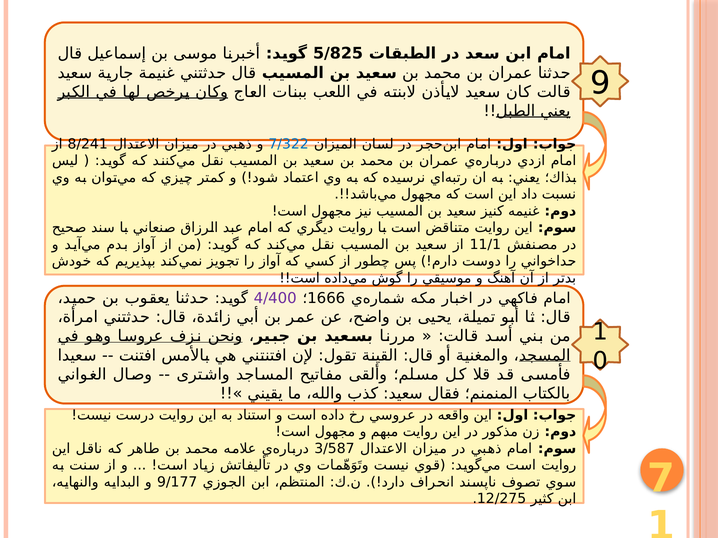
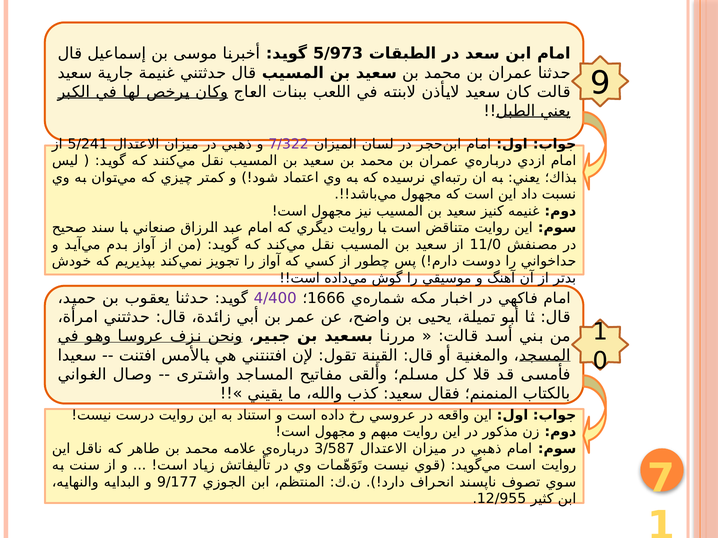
5/825: 5/825 -> 5/973
8/241: 8/241 -> 5/241
7/322 colour: blue -> purple
11/1: 11/1 -> 11/0
12/275: 12/275 -> 12/955
